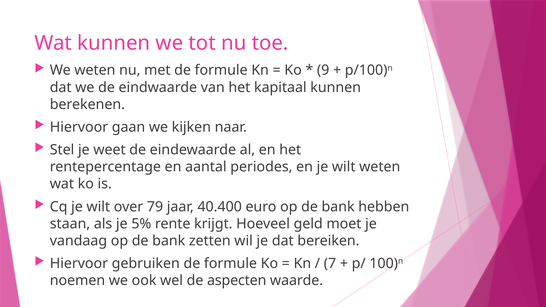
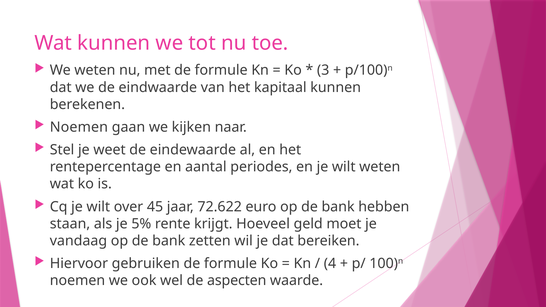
9: 9 -> 3
Hiervoor at (79, 127): Hiervoor -> Noemen
79: 79 -> 45
40.400: 40.400 -> 72.622
7: 7 -> 4
